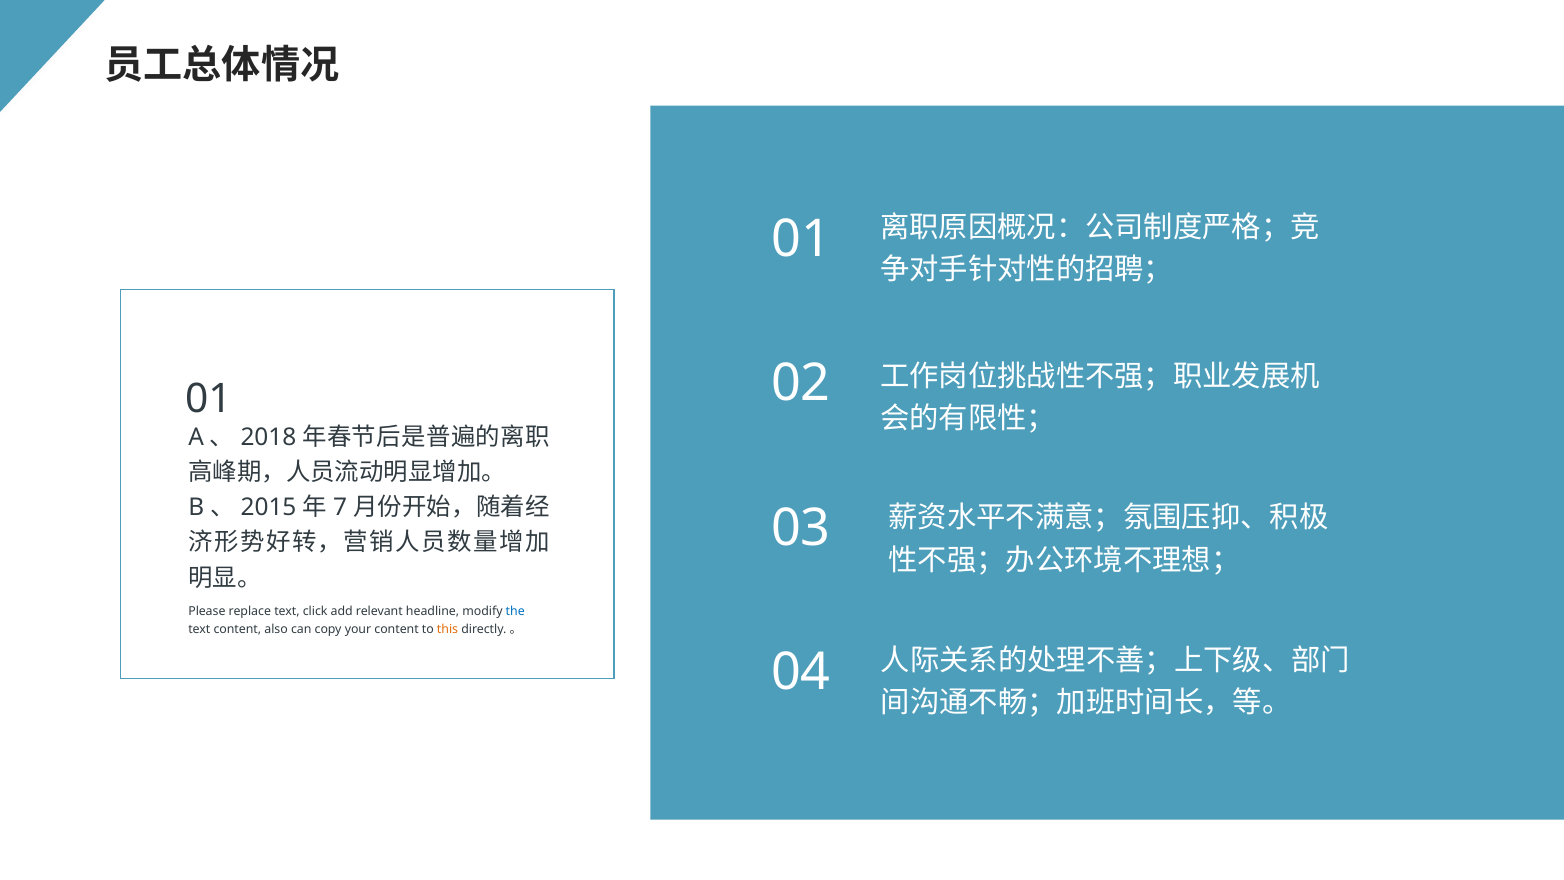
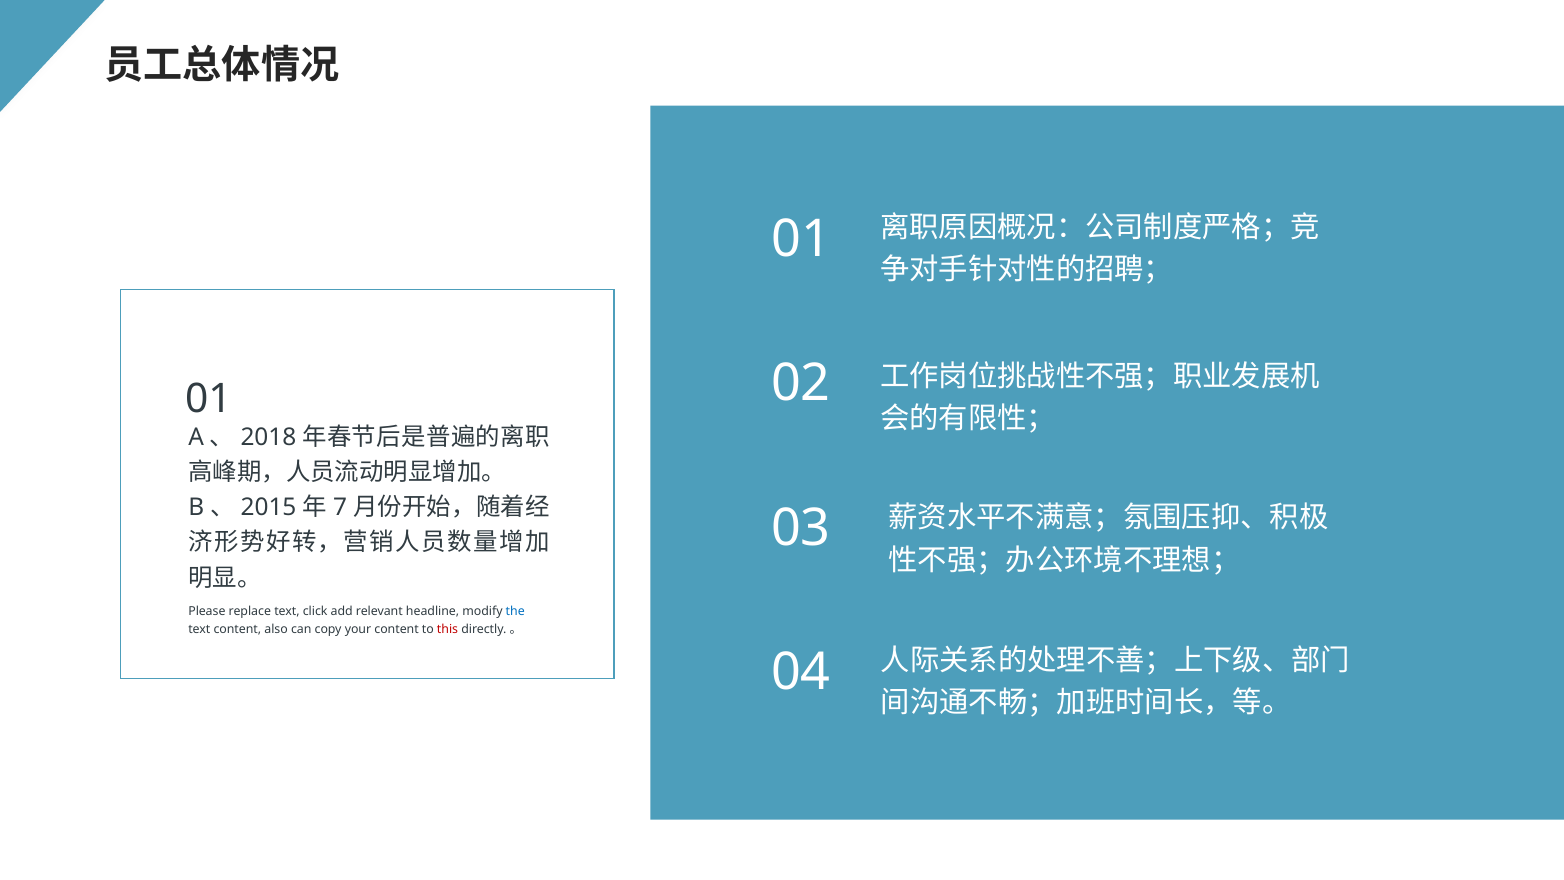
this colour: orange -> red
